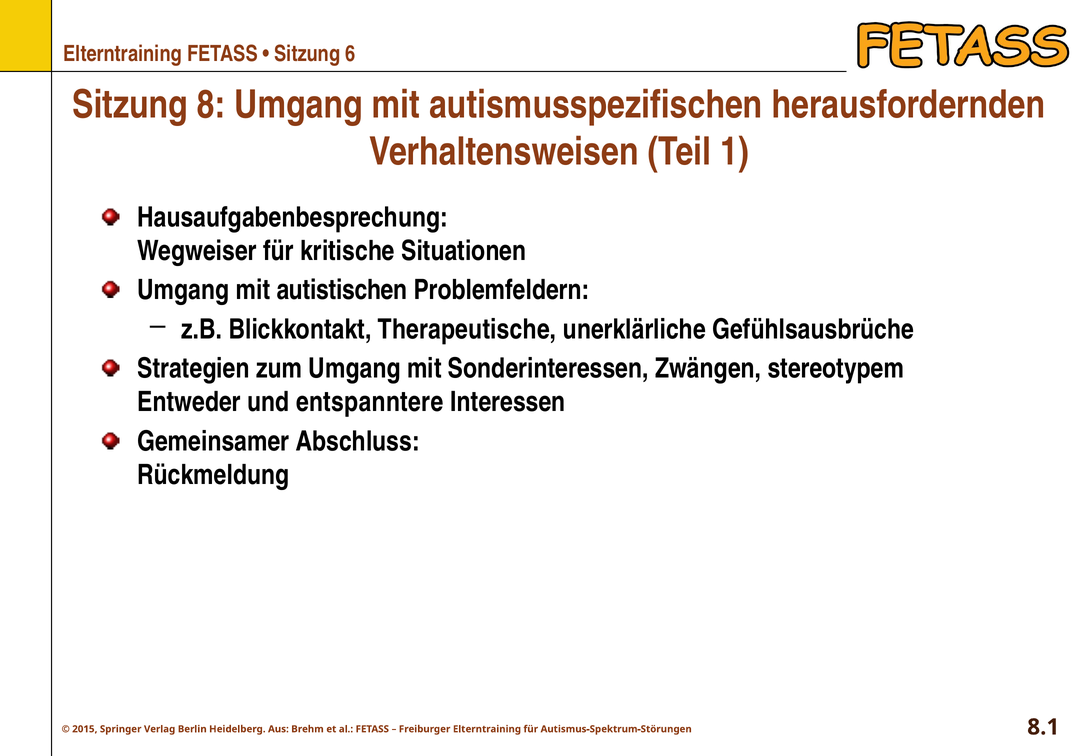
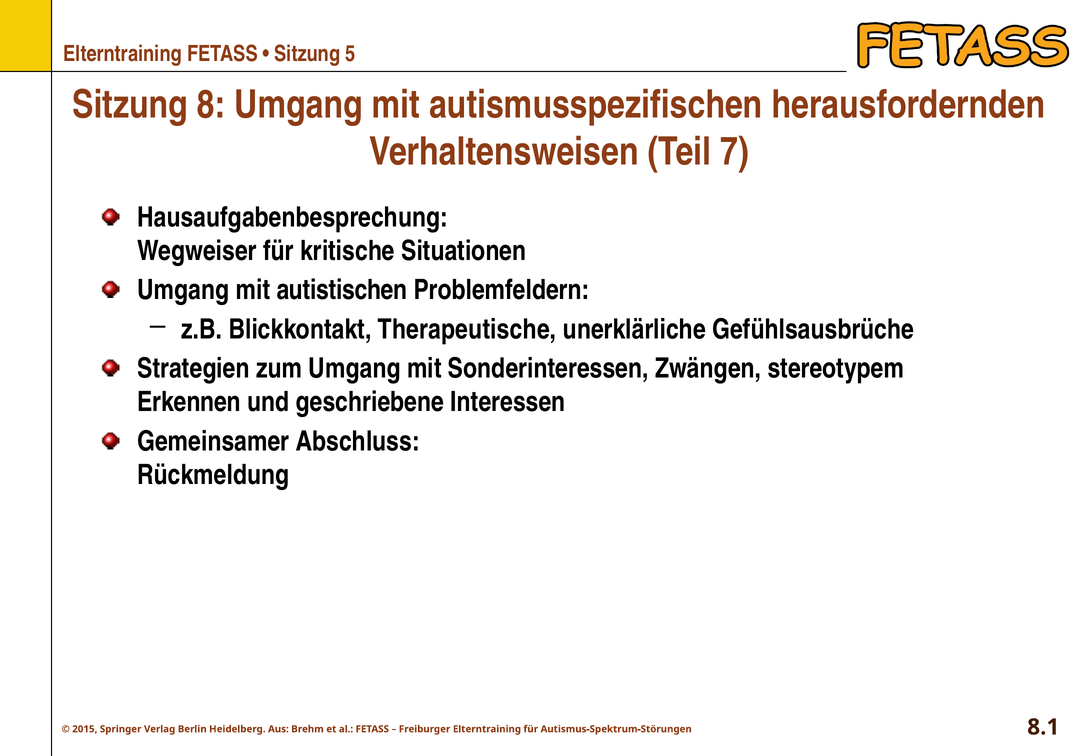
6: 6 -> 5
1: 1 -> 7
Entweder: Entweder -> Erkennen
entspanntere: entspanntere -> geschriebene
